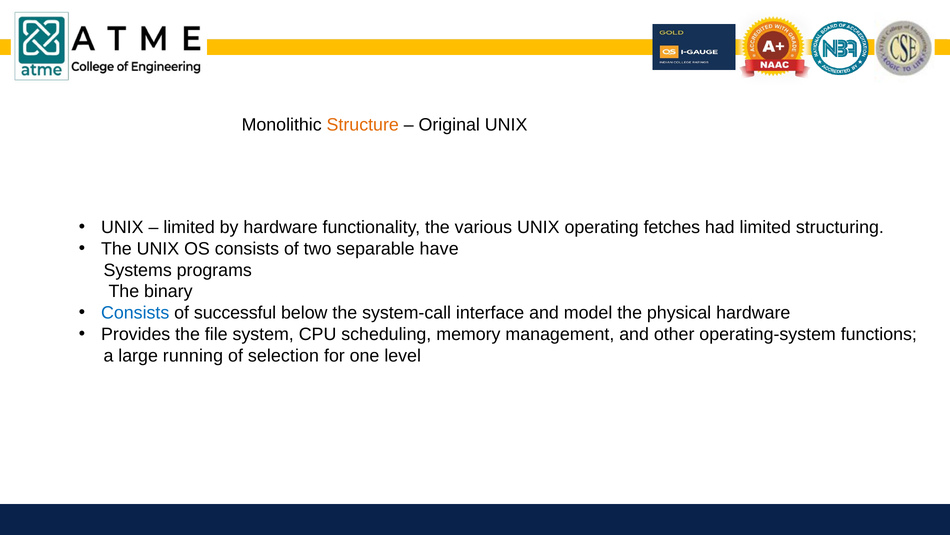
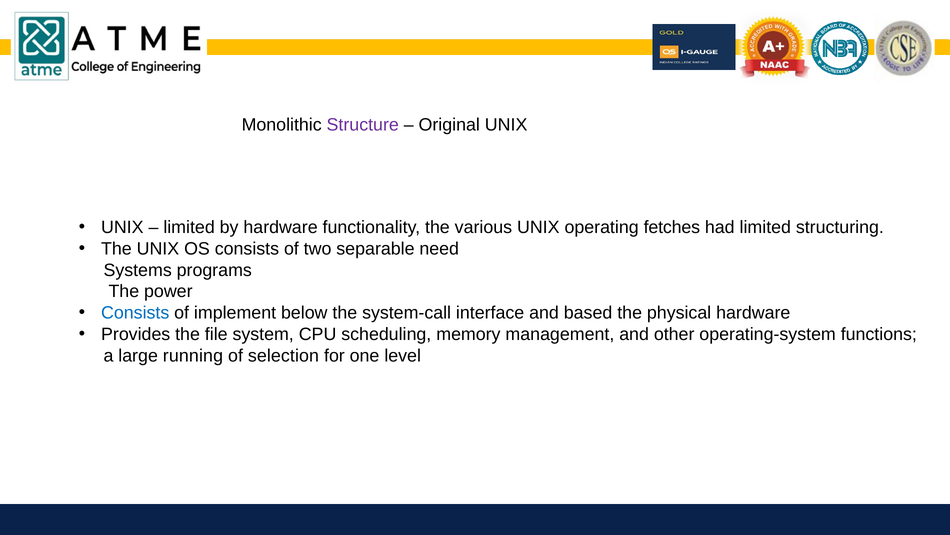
Structure colour: orange -> purple
have: have -> need
binary: binary -> power
successful: successful -> implement
model: model -> based
